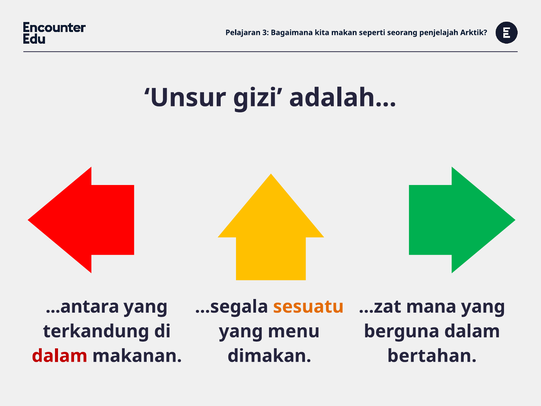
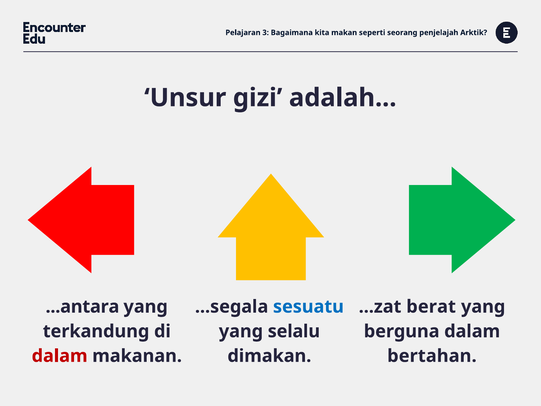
sesuatu colour: orange -> blue
mana: mana -> berat
menu: menu -> selalu
